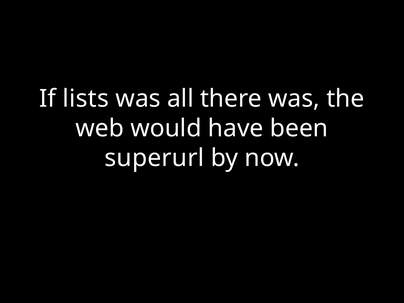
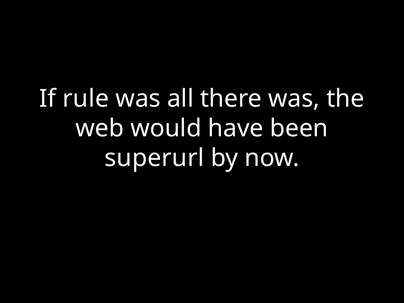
lists: lists -> rule
